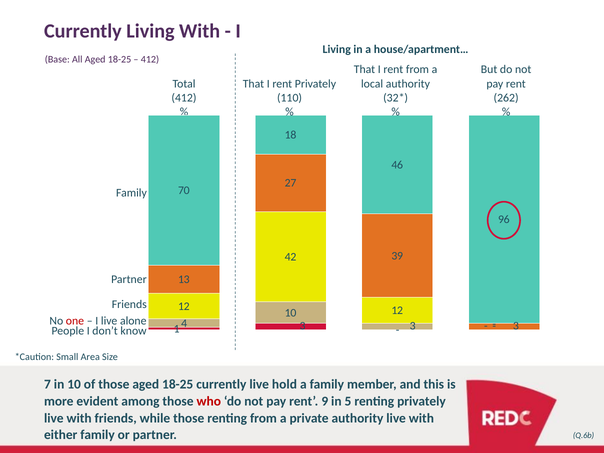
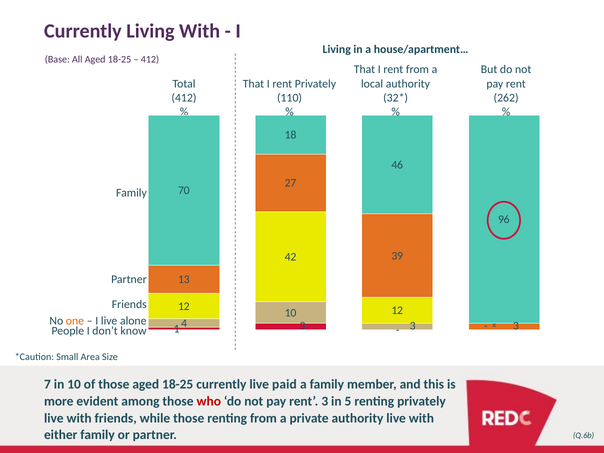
one colour: red -> orange
hold: hold -> paid
rent 9: 9 -> 3
